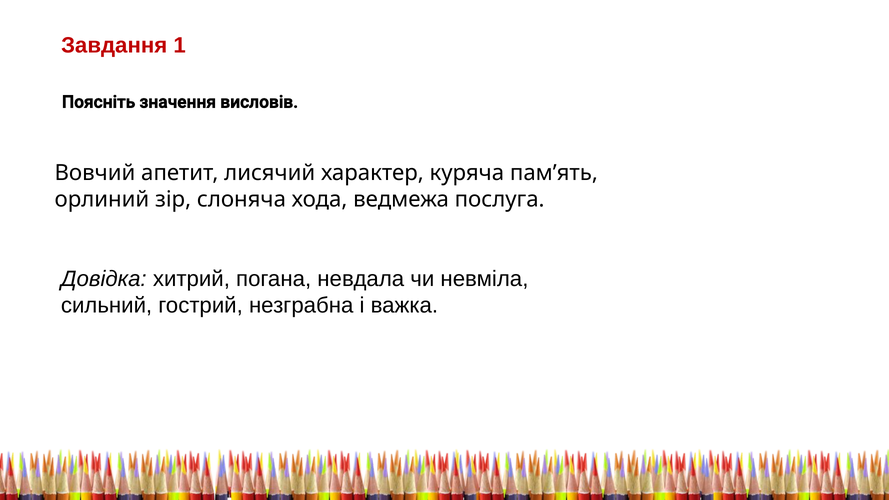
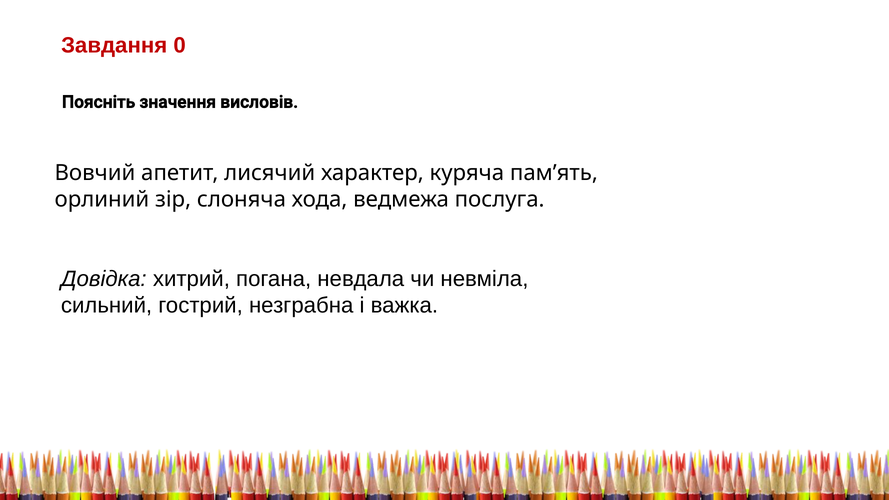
1: 1 -> 0
